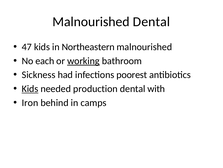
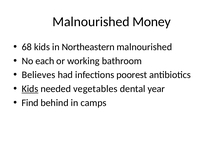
Malnourished Dental: Dental -> Money
47: 47 -> 68
working underline: present -> none
Sickness: Sickness -> Believes
production: production -> vegetables
with: with -> year
Iron: Iron -> Find
